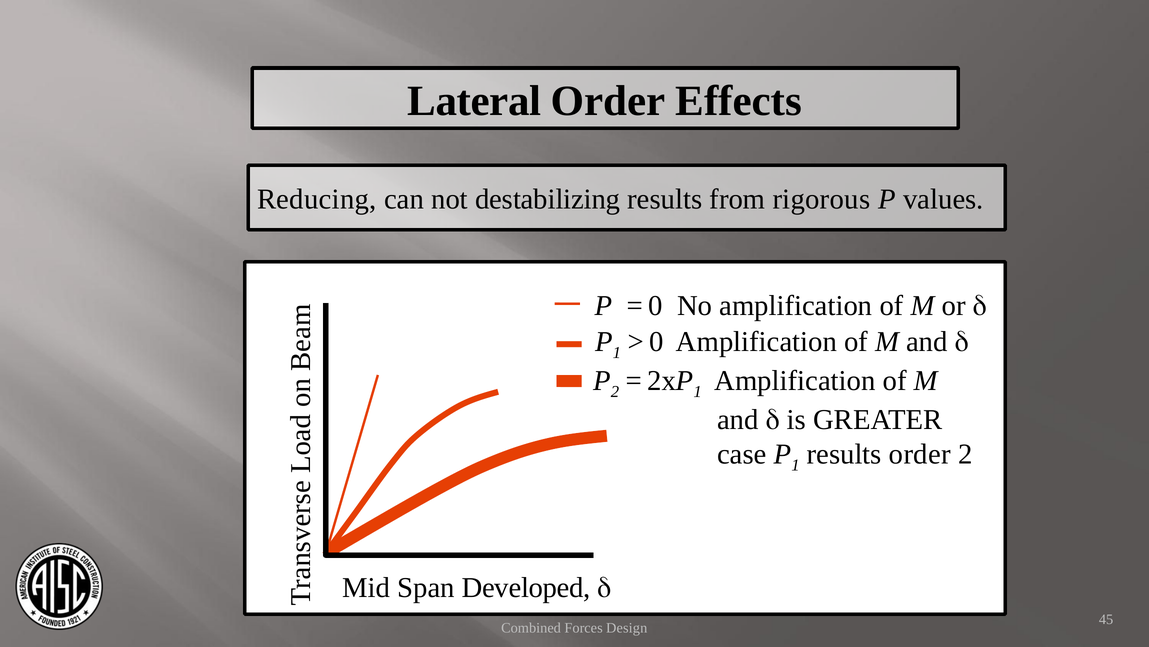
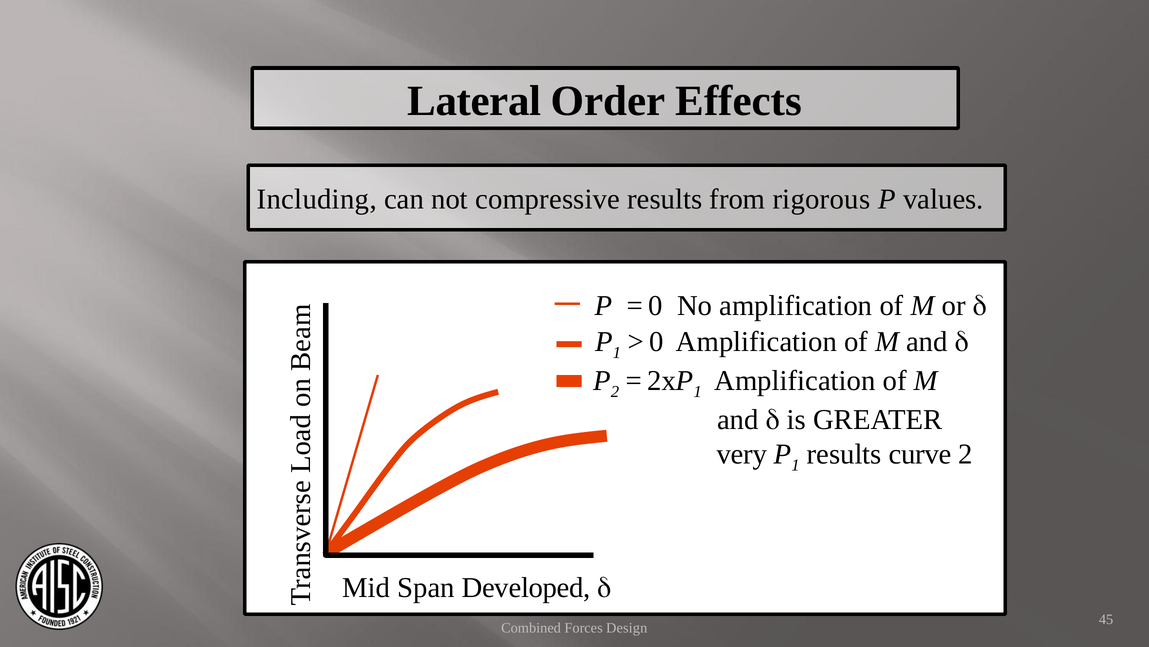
Reducing: Reducing -> Including
destabilizing: destabilizing -> compressive
case: case -> very
results order: order -> curve
